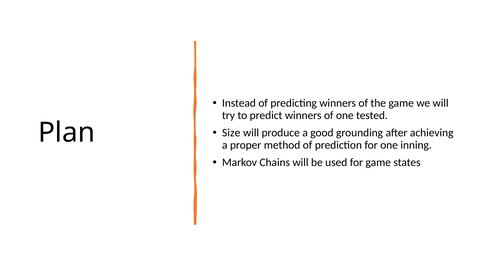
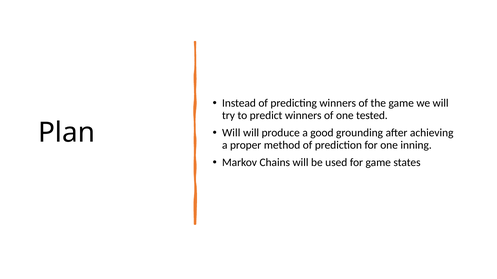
Size at (231, 133): Size -> Will
